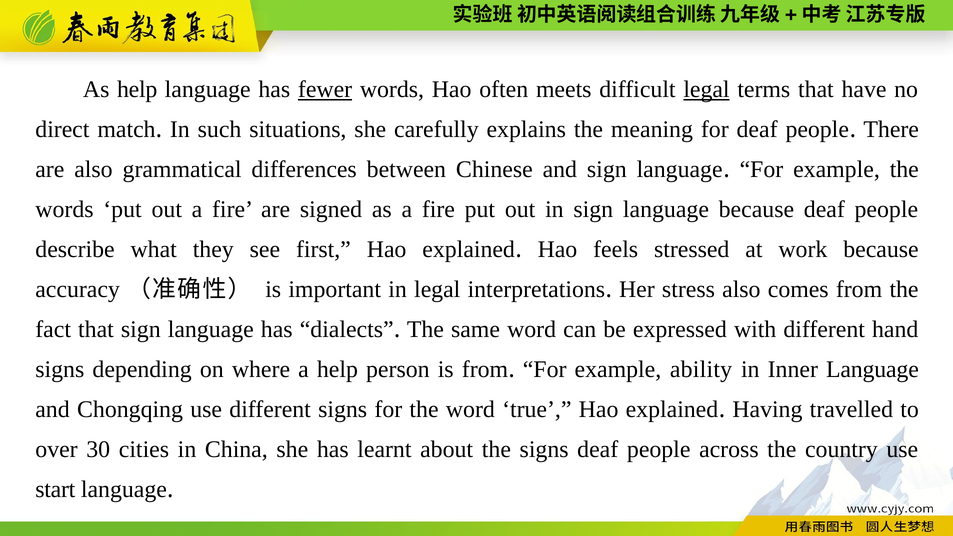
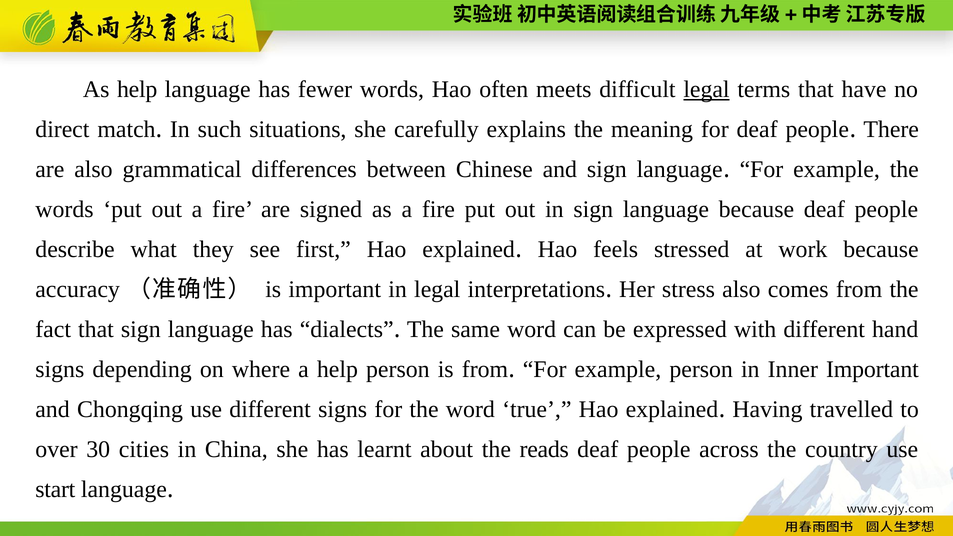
fewer underline: present -> none
example ability: ability -> person
Inner Language: Language -> Important
the signs: signs -> reads
